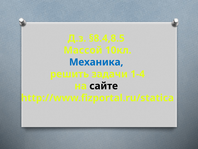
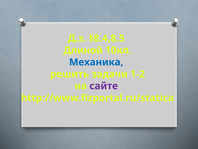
Массой: Массой -> Длиной
1-4: 1-4 -> 1-2
сайте colour: black -> purple
